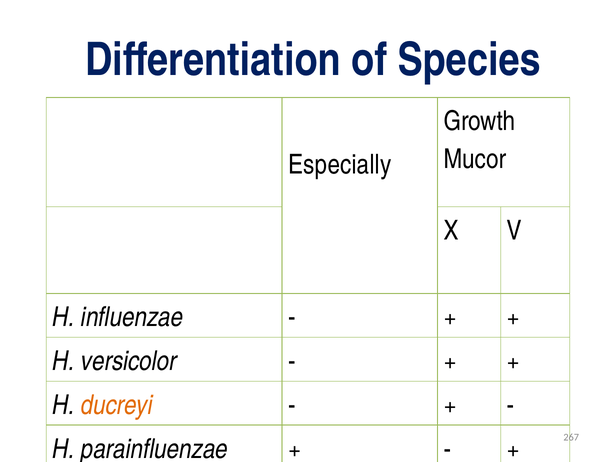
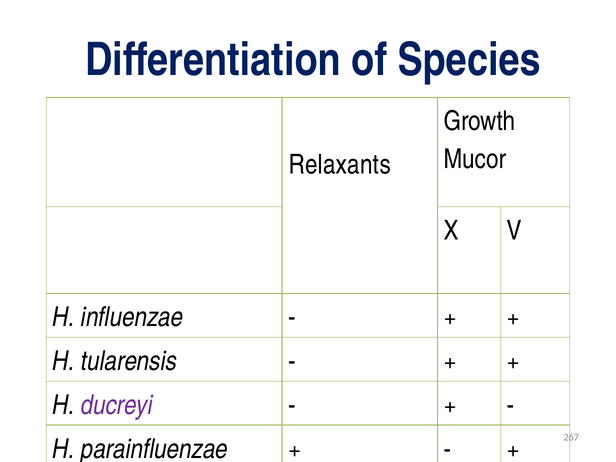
Especially: Especially -> Relaxants
versicolor: versicolor -> tularensis
ducreyi colour: orange -> purple
